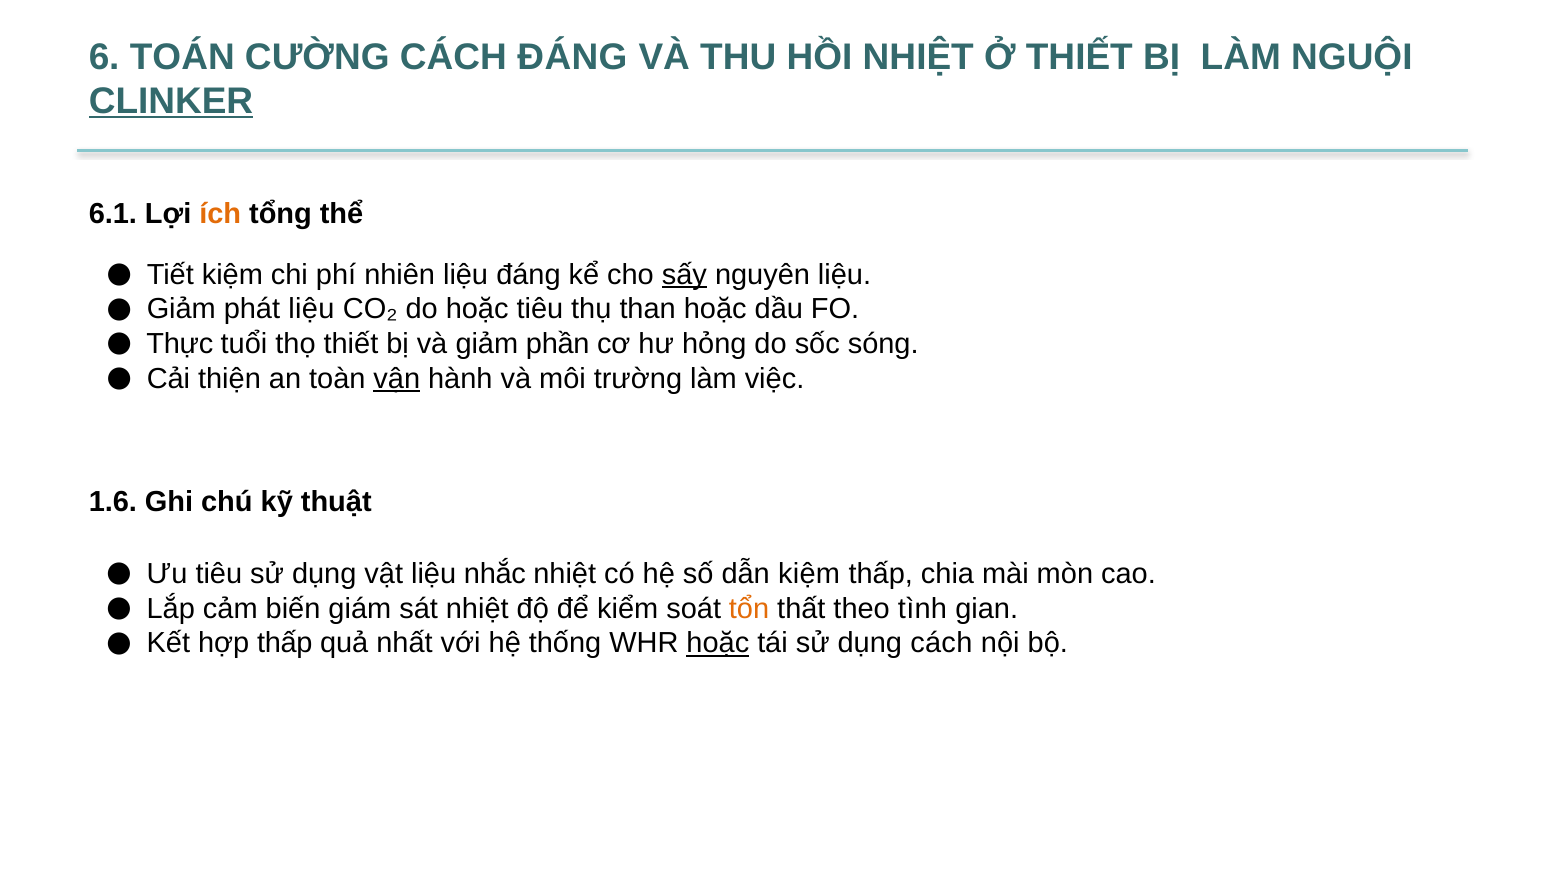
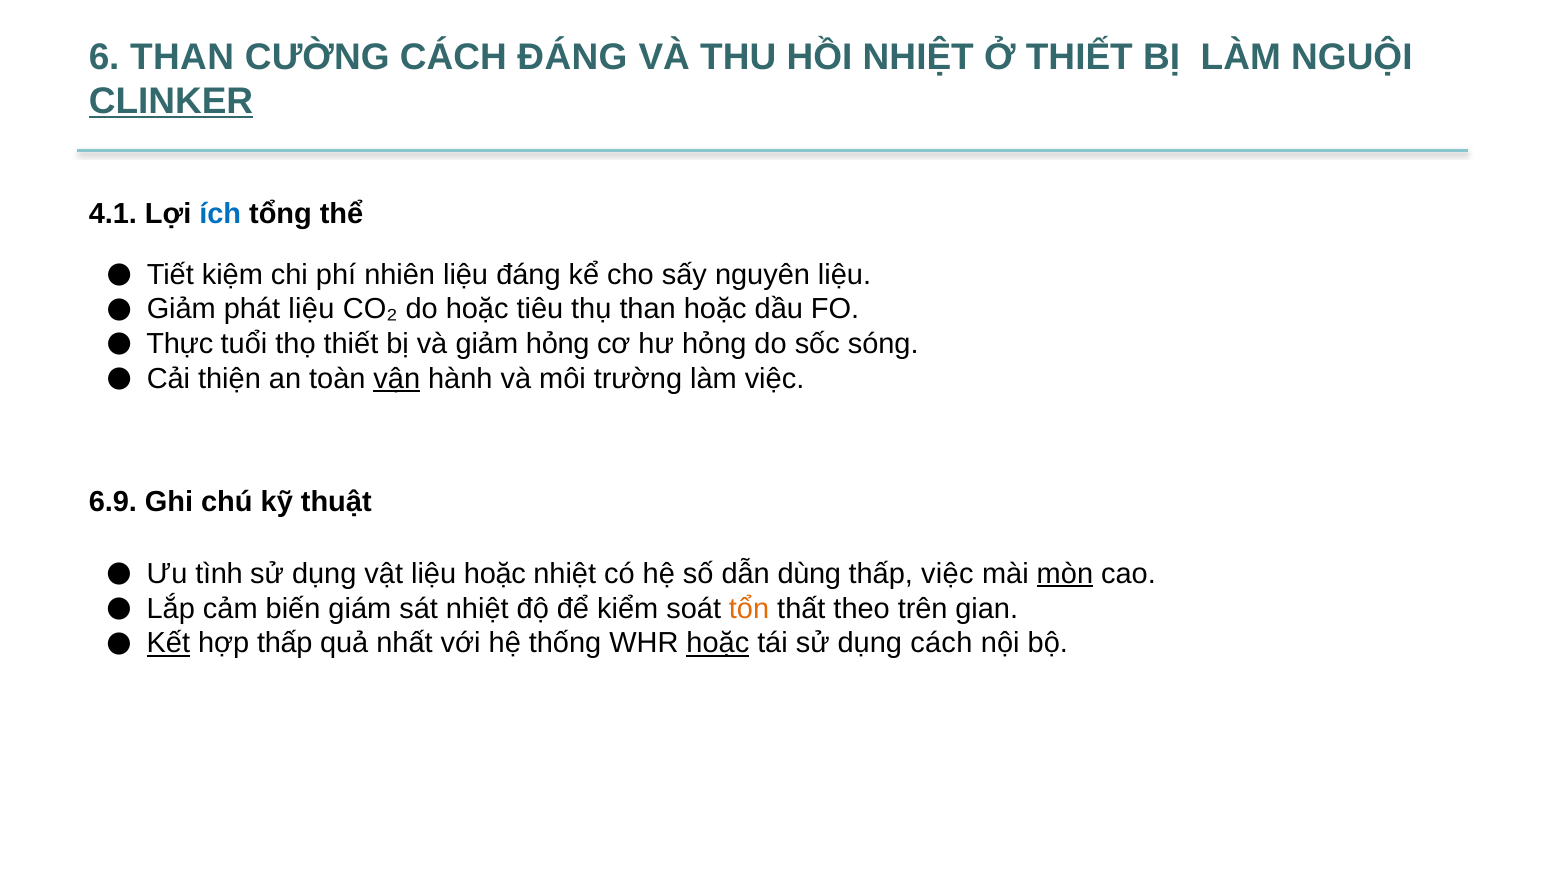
6 TOÁN: TOÁN -> THAN
6.1: 6.1 -> 4.1
ích colour: orange -> blue
sấy underline: present -> none
giảm phần: phần -> hỏng
1.6: 1.6 -> 6.9
Ưu tiêu: tiêu -> tình
liệu nhắc: nhắc -> hoặc
dẫn kiệm: kiệm -> dùng
thấp chia: chia -> việc
mòn underline: none -> present
tình: tình -> trên
Kết underline: none -> present
